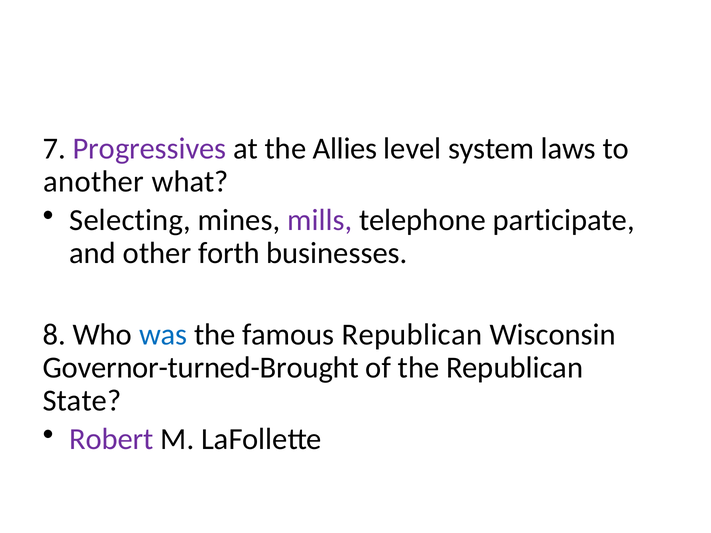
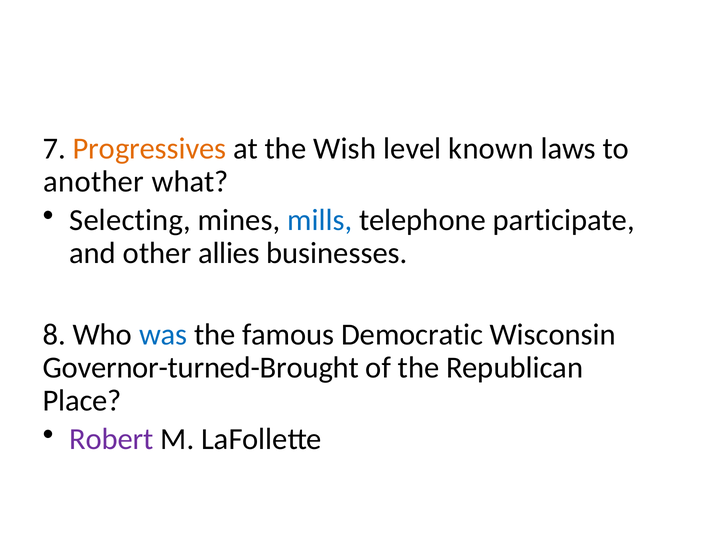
Progressives colour: purple -> orange
Allies: Allies -> Wish
system: system -> known
mills colour: purple -> blue
forth: forth -> allies
famous Republican: Republican -> Democratic
State: State -> Place
